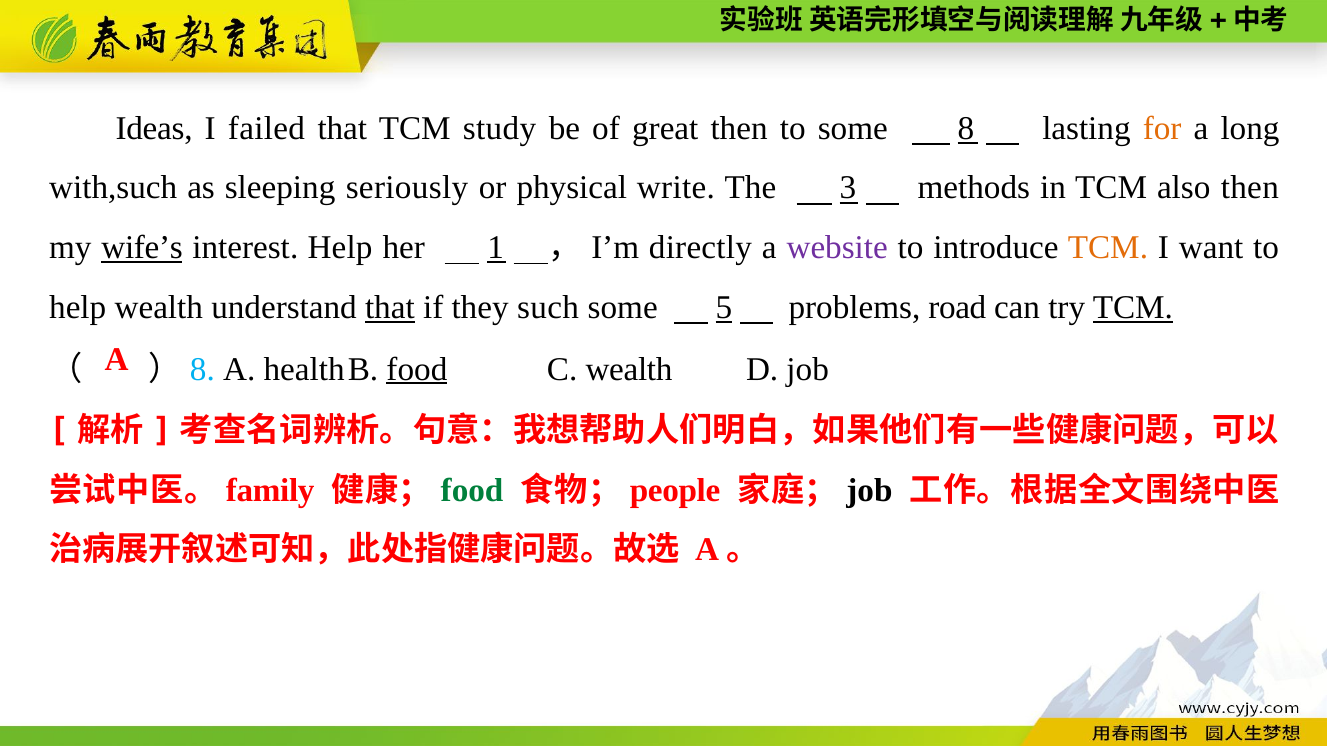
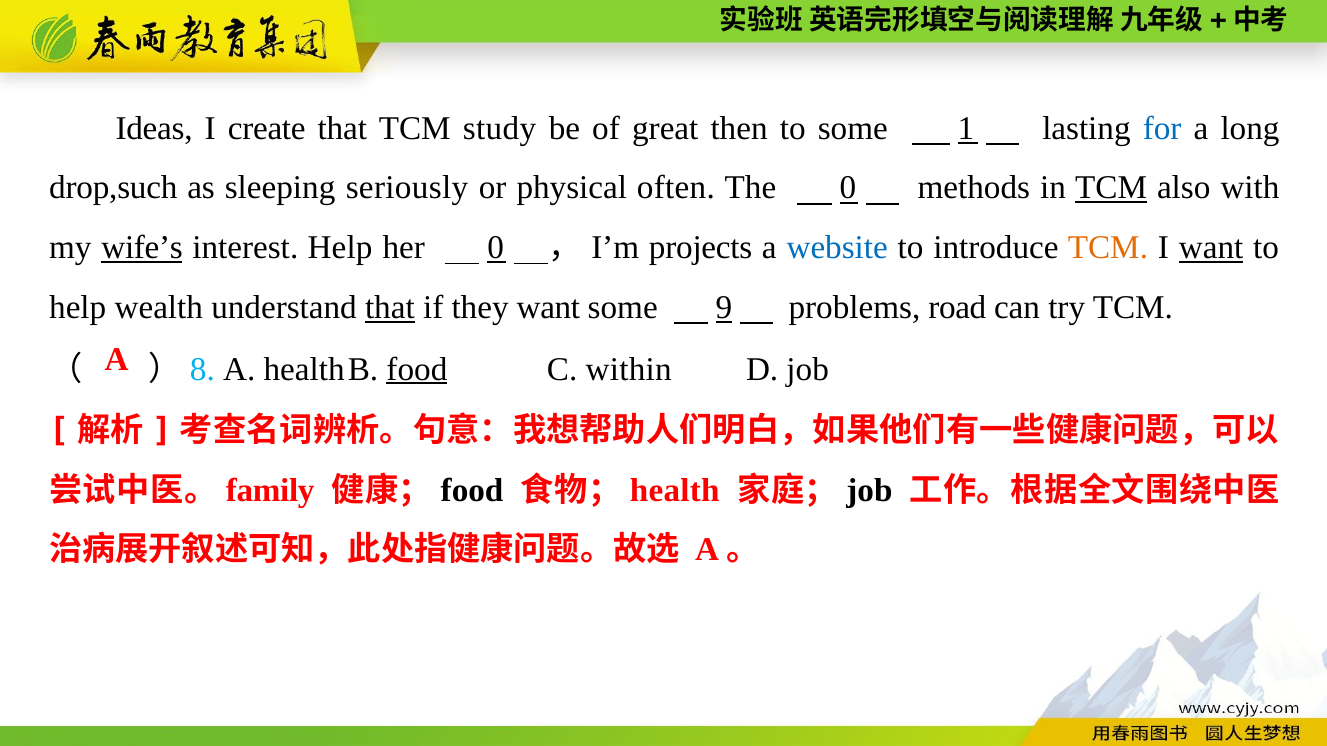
failed: failed -> create
8: 8 -> 1
for colour: orange -> blue
with,such: with,such -> drop,such
write: write -> often
The 3: 3 -> 0
TCM at (1111, 188) underline: none -> present
also then: then -> with
her 1: 1 -> 0
directly: directly -> projects
website colour: purple -> blue
want at (1211, 248) underline: none -> present
they such: such -> want
5: 5 -> 9
TCM at (1133, 308) underline: present -> none
C wealth: wealth -> within
food at (472, 491) colour: green -> black
people: people -> health
